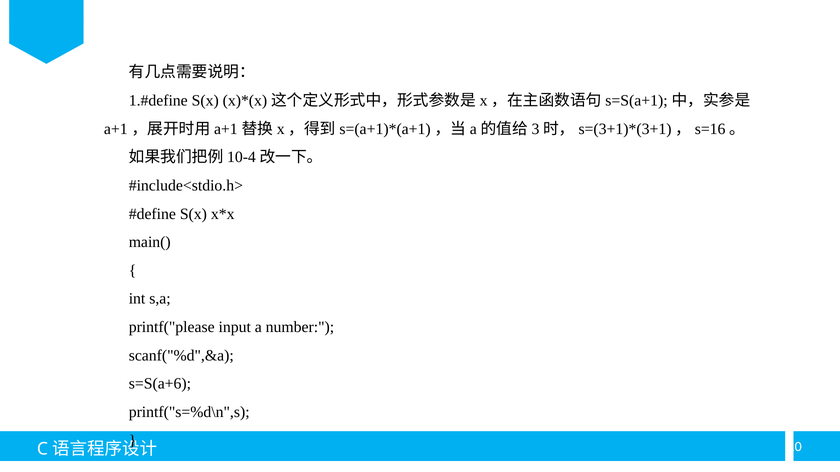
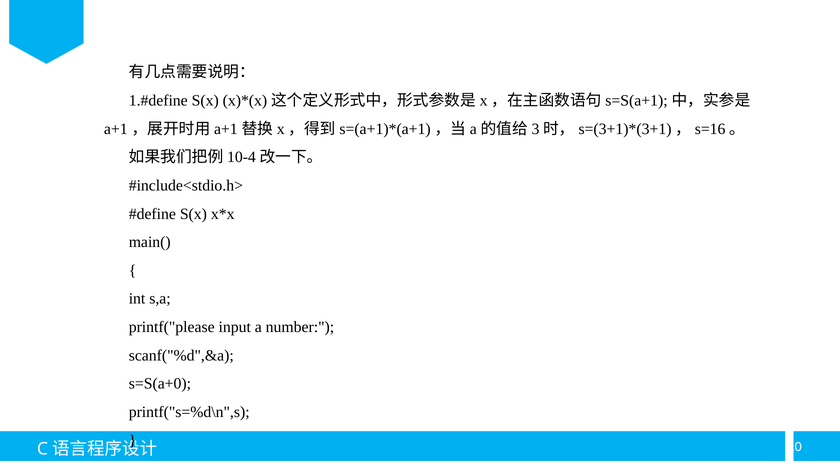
s=S(a+6: s=S(a+6 -> s=S(a+0
